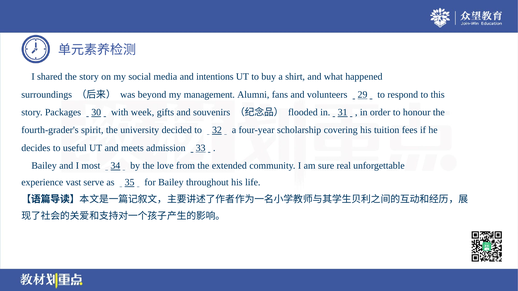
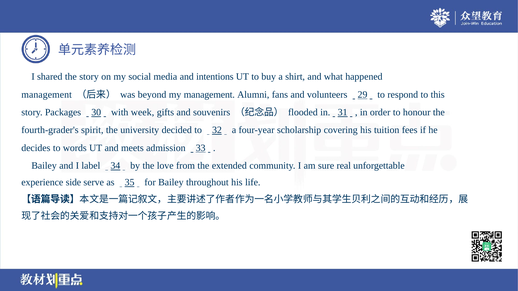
surroundings at (47, 95): surroundings -> management
useful: useful -> words
most: most -> label
vast: vast -> side
